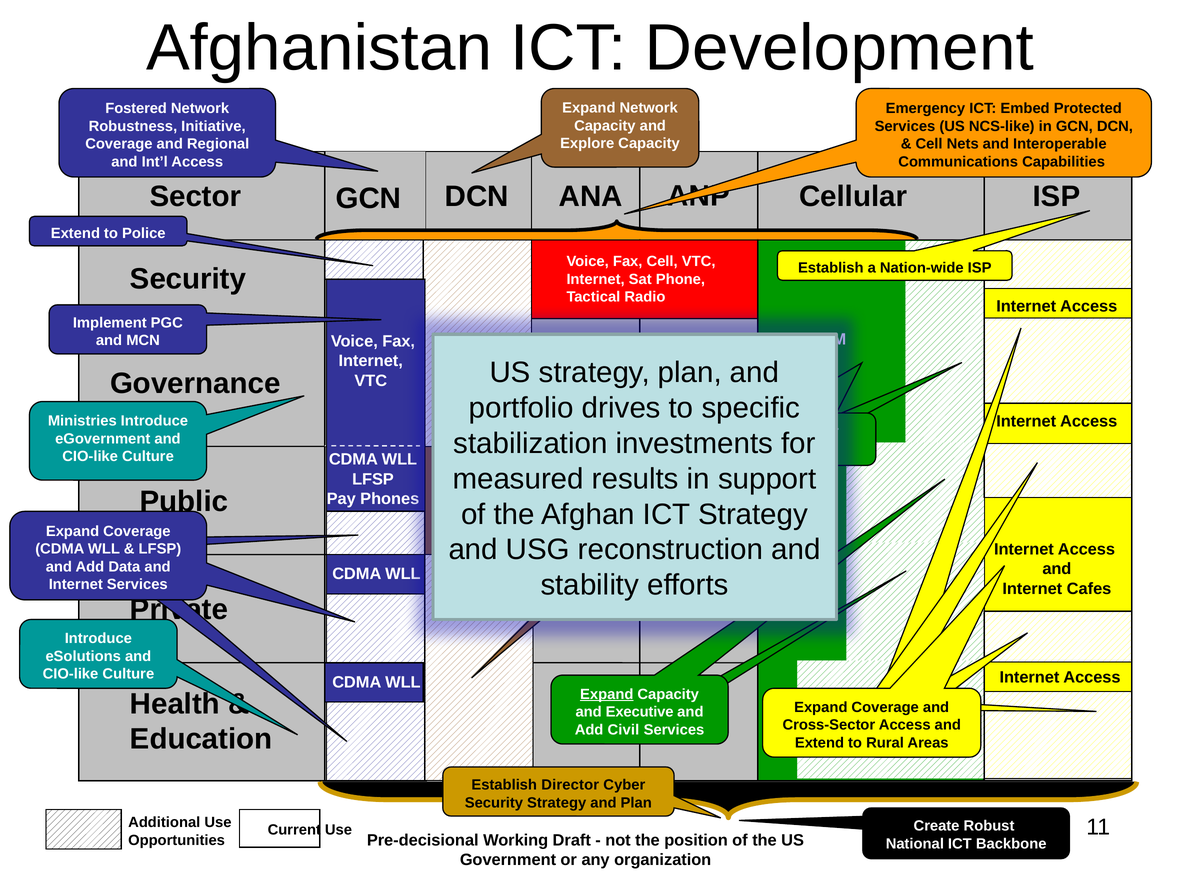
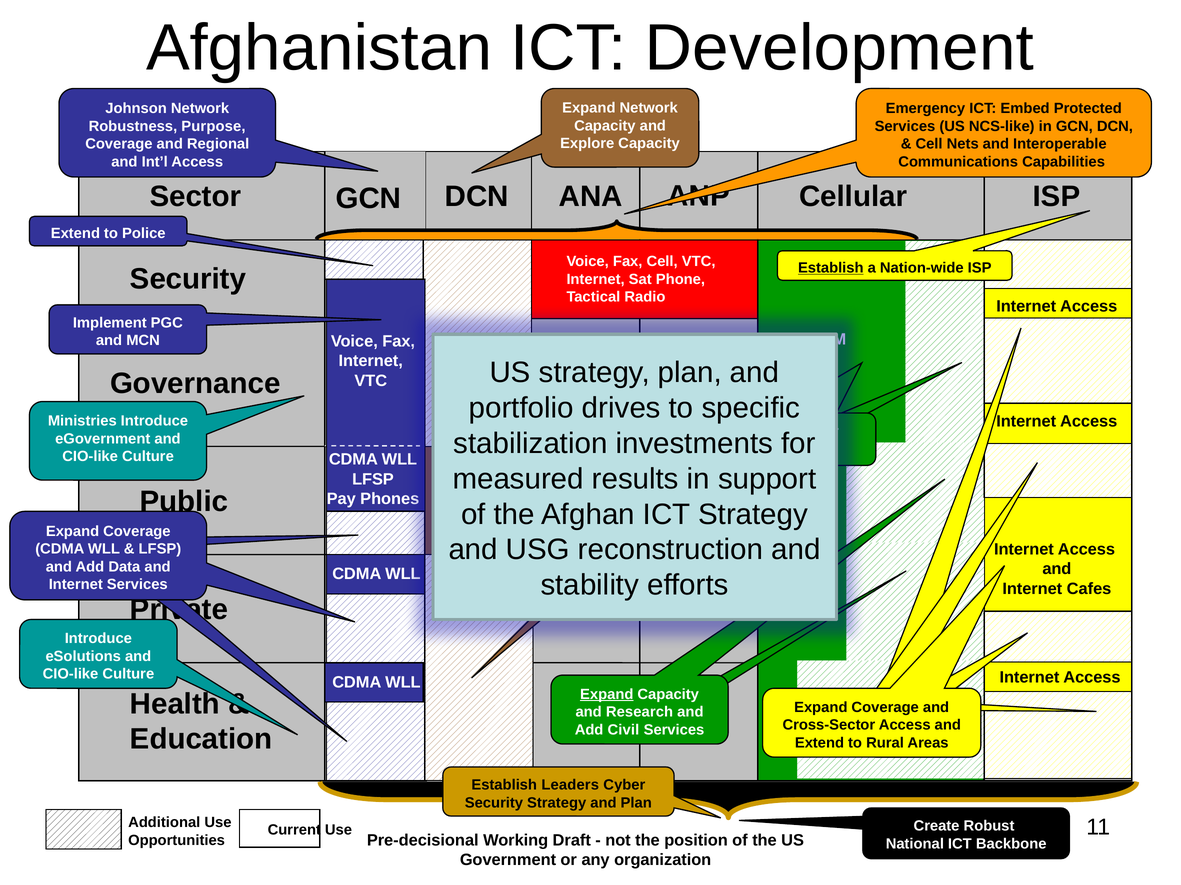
Fostered: Fostered -> Johnson
Initiative: Initiative -> Purpose
Establish at (831, 268) underline: none -> present
Executive: Executive -> Research
Establish Director: Director -> Leaders
